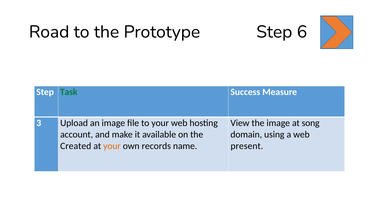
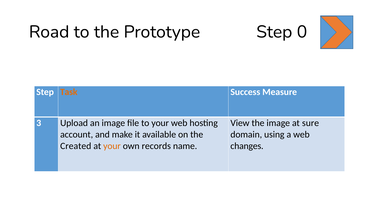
6: 6 -> 0
Task colour: green -> orange
song: song -> sure
present: present -> changes
